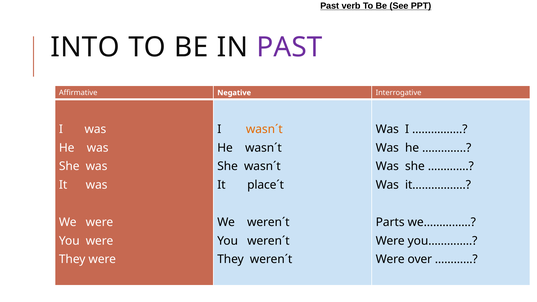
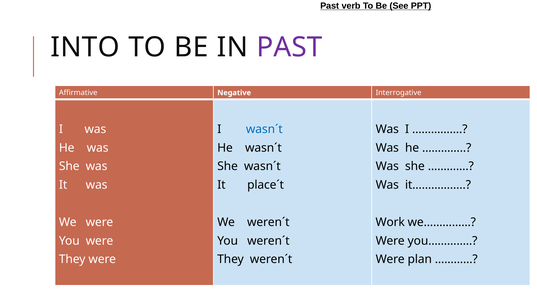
wasn´t at (264, 129) colour: orange -> blue
Parts: Parts -> Work
over: over -> plan
